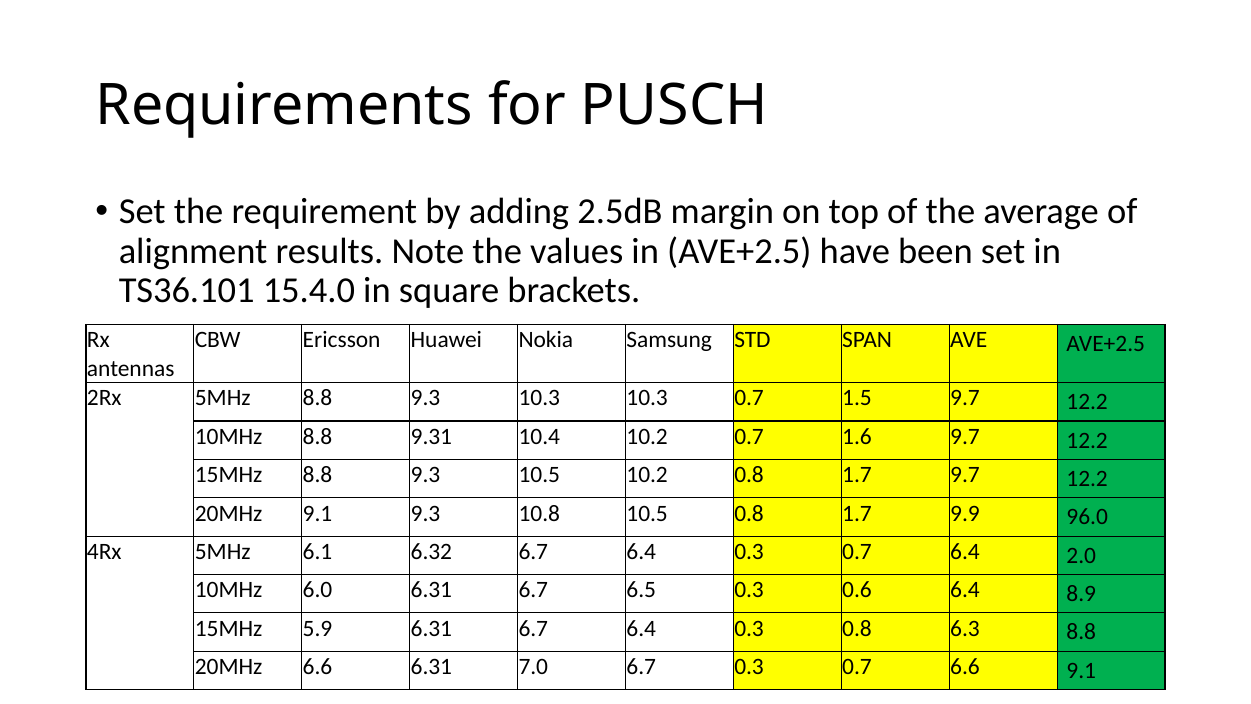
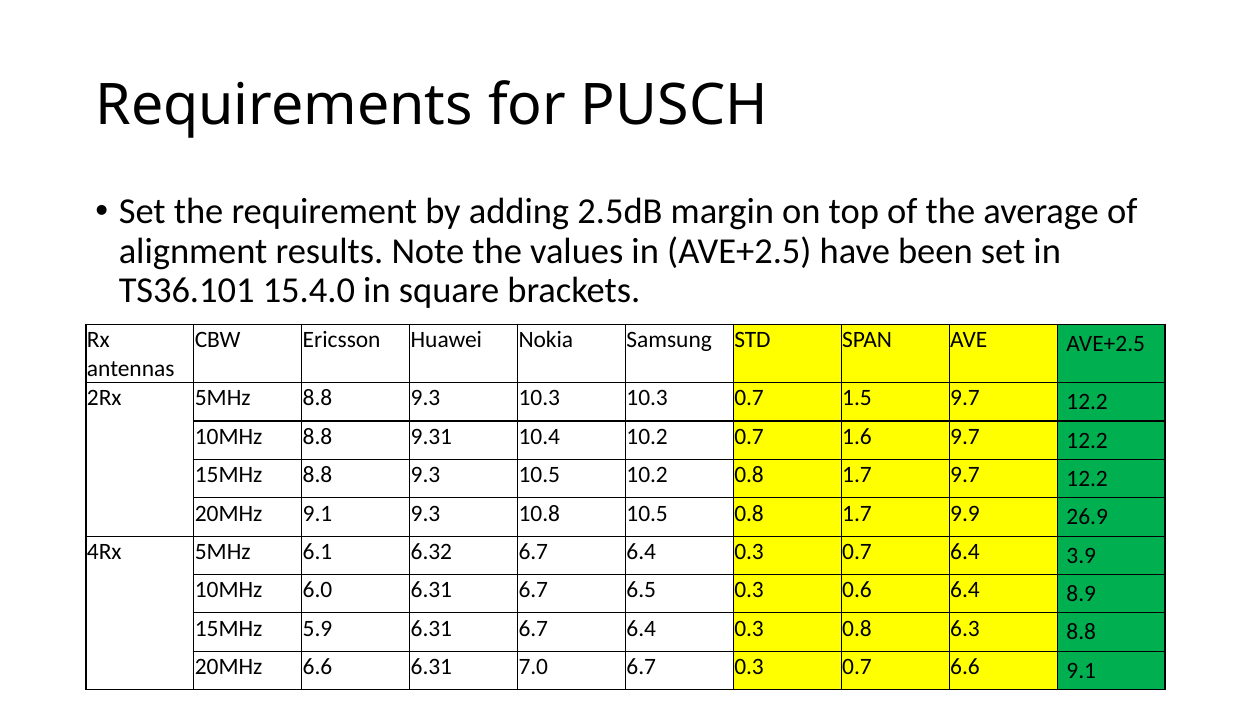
96.0: 96.0 -> 26.9
2.0: 2.0 -> 3.9
